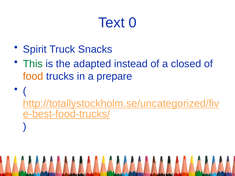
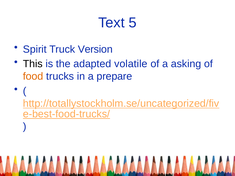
0: 0 -> 5
Snacks: Snacks -> Version
This colour: green -> black
instead: instead -> volatile
closed: closed -> asking
